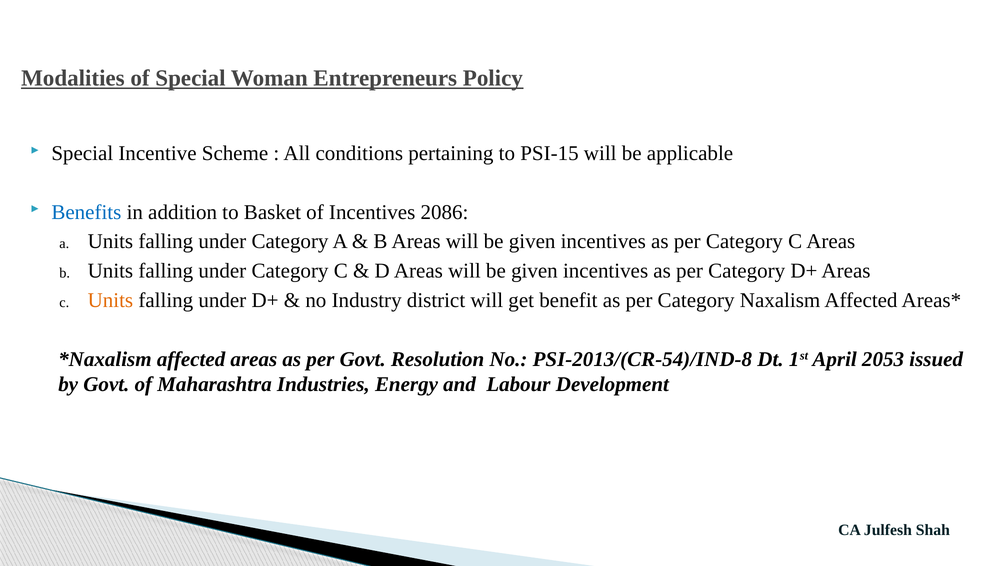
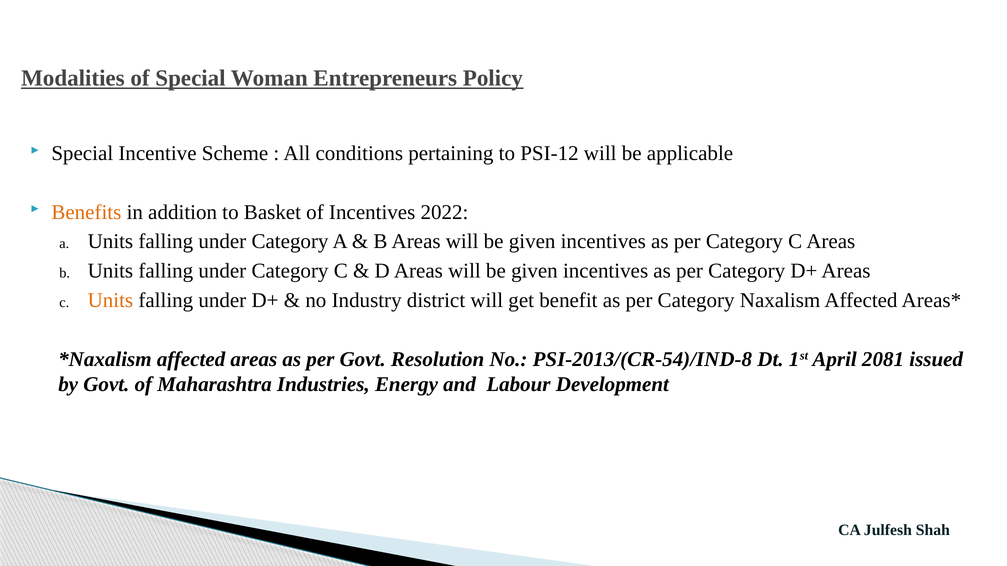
PSI-15: PSI-15 -> PSI-12
Benefits colour: blue -> orange
2086: 2086 -> 2022
2053: 2053 -> 2081
